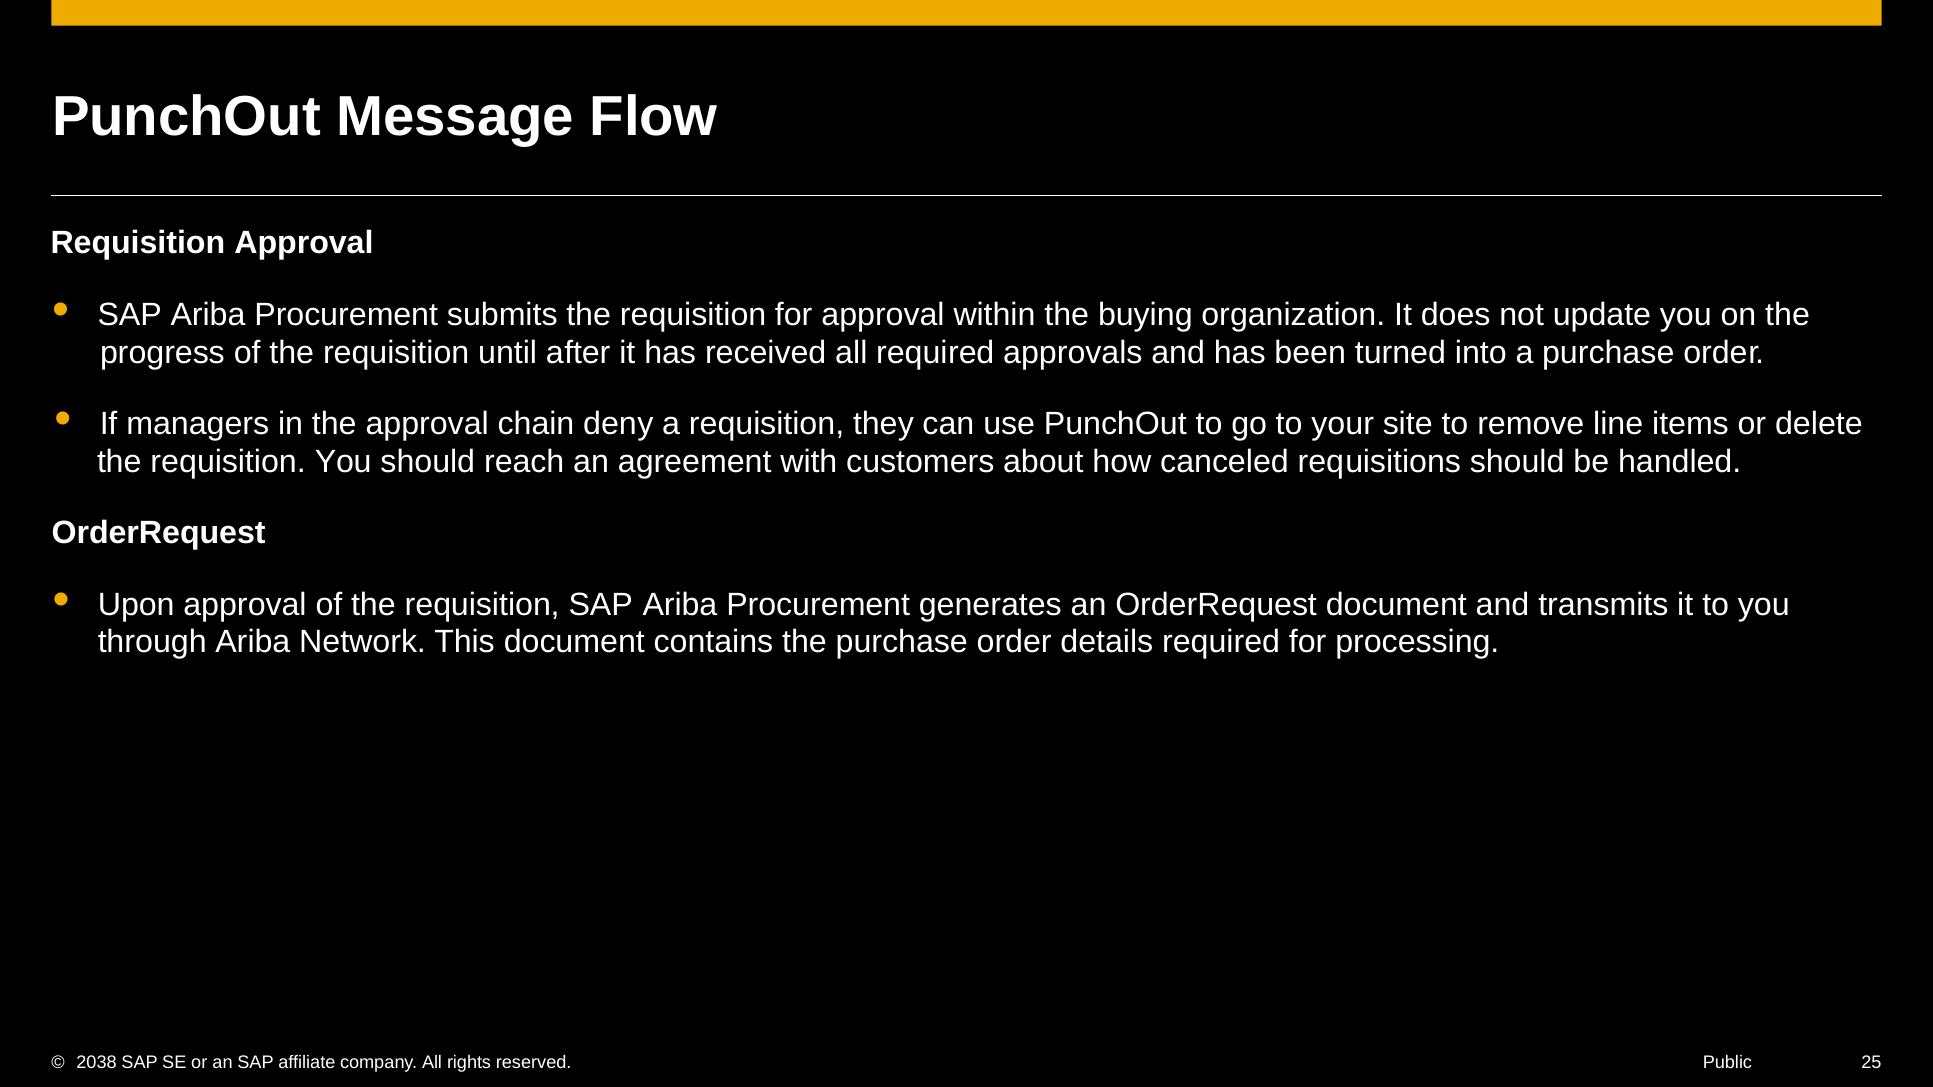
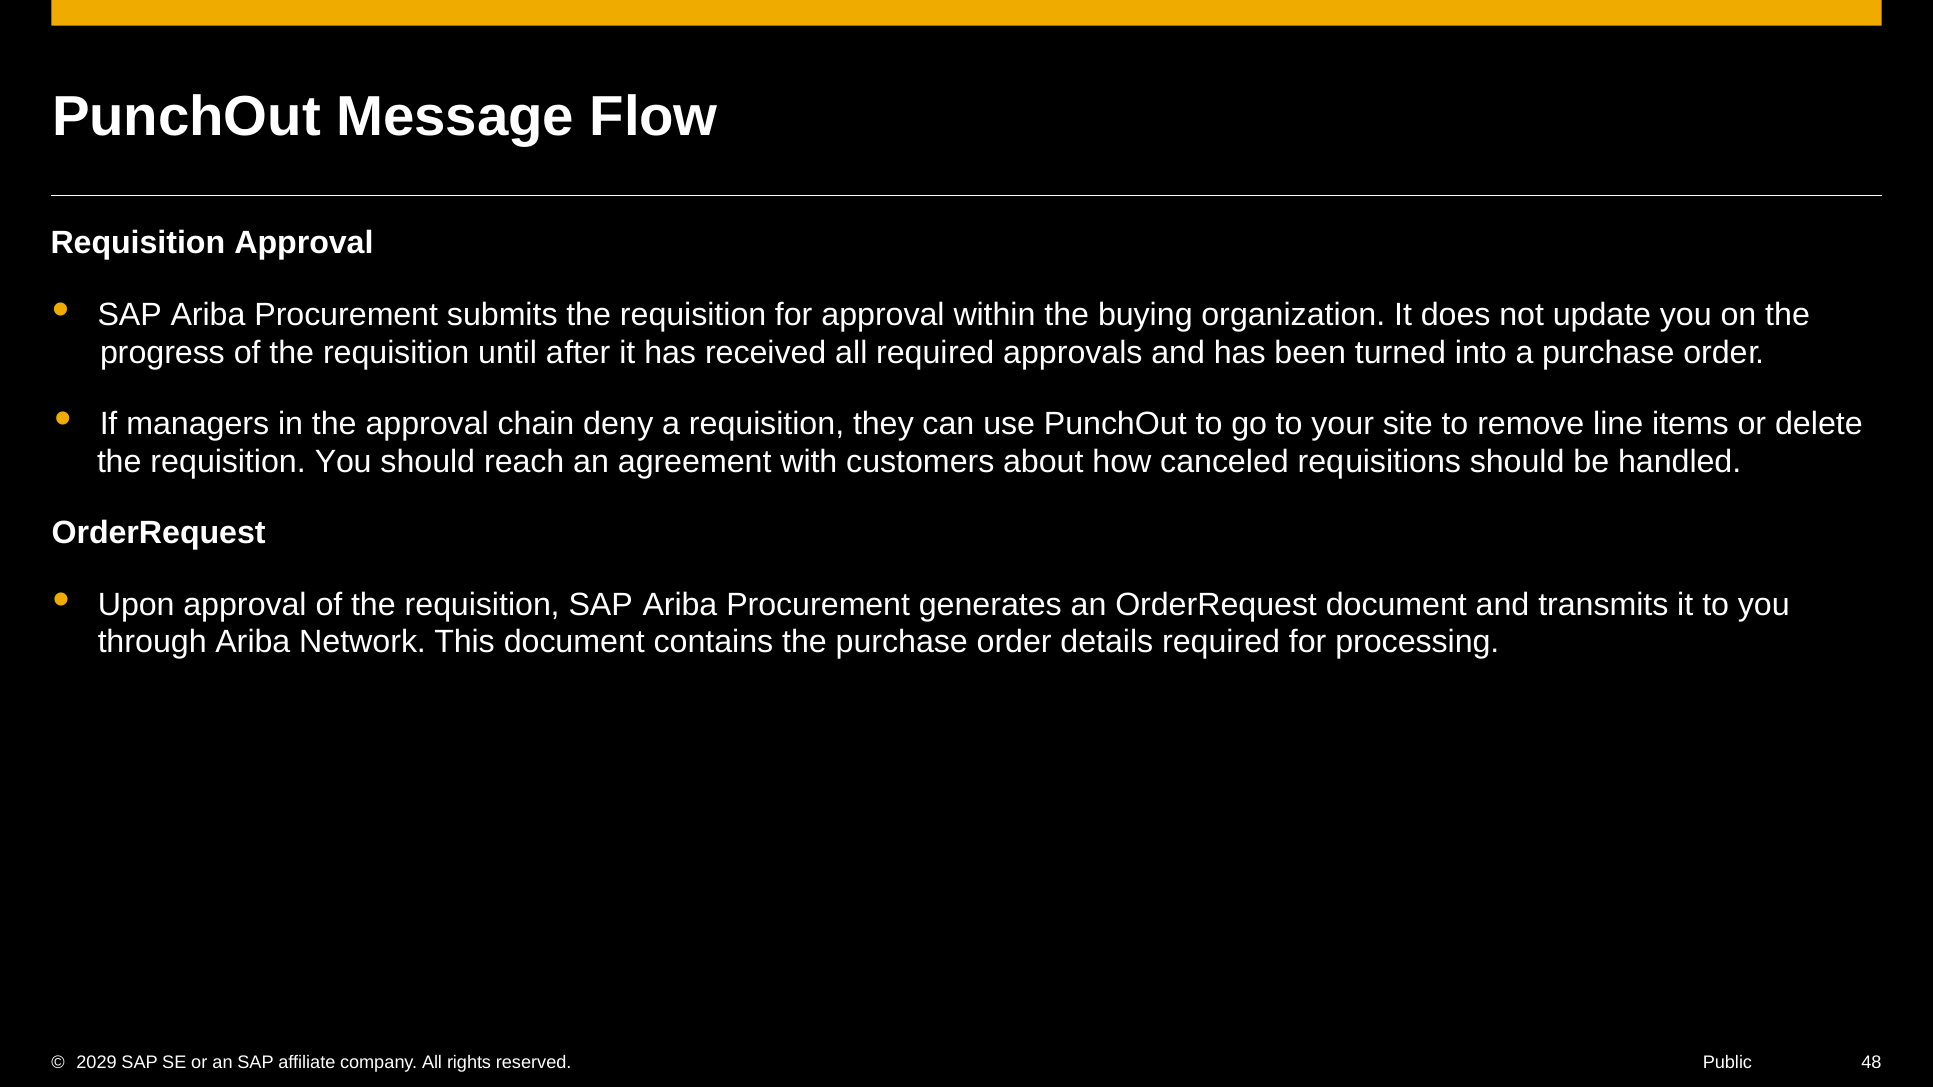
2038: 2038 -> 2029
25: 25 -> 48
